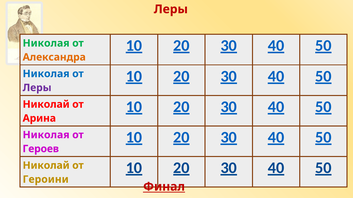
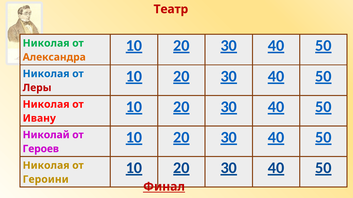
Леры at (171, 9): Леры -> Театр
Леры at (37, 88) colour: purple -> red
Николай at (46, 105): Николай -> Николая
Арина: Арина -> Ивану
Николая at (46, 135): Николая -> Николай
Николай at (46, 166): Николай -> Николая
